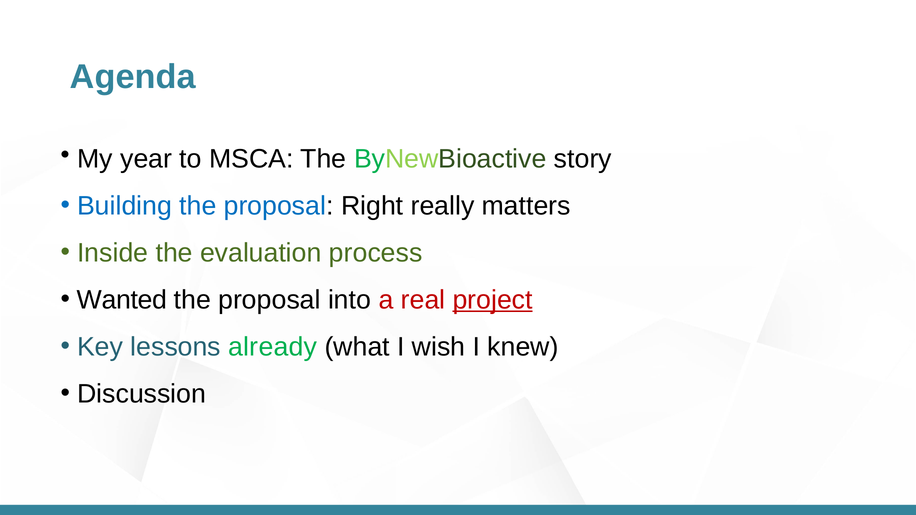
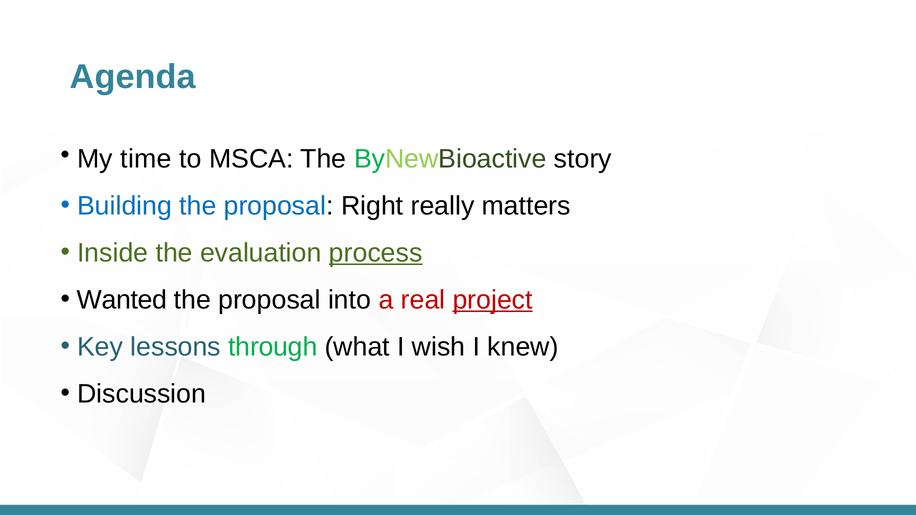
year: year -> time
process underline: none -> present
already: already -> through
